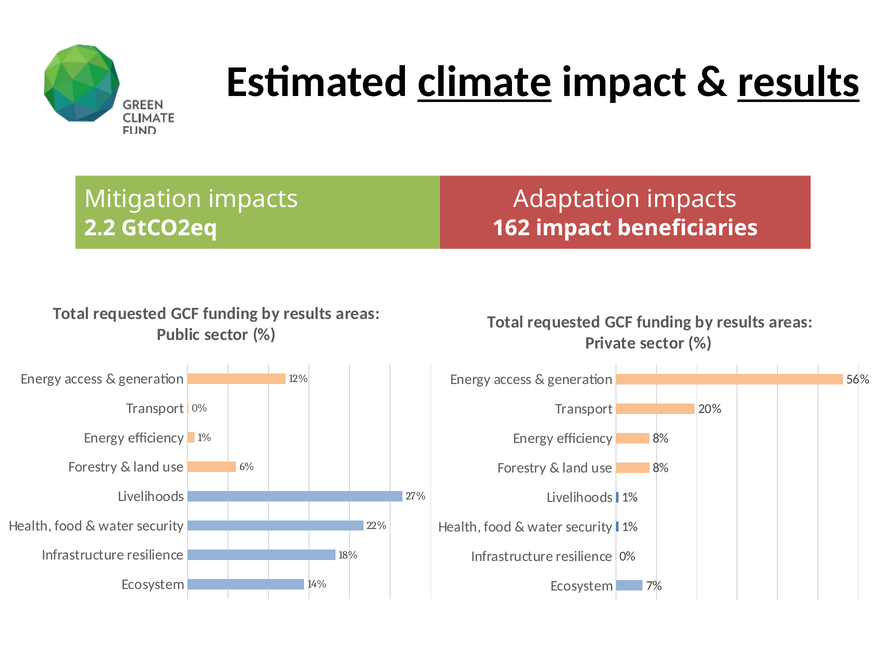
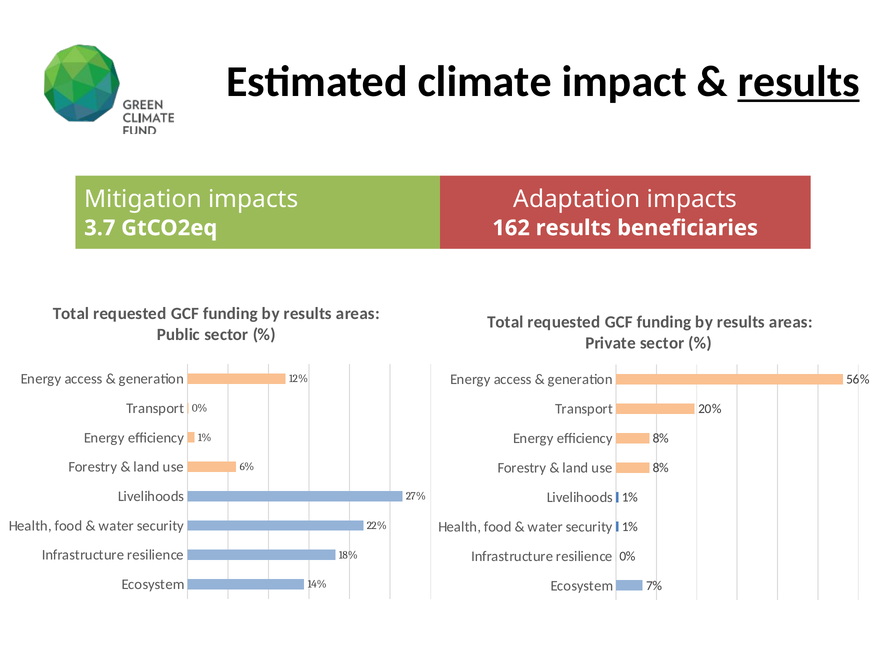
climate underline: present -> none
2.2: 2.2 -> 3.7
162 impact: impact -> results
